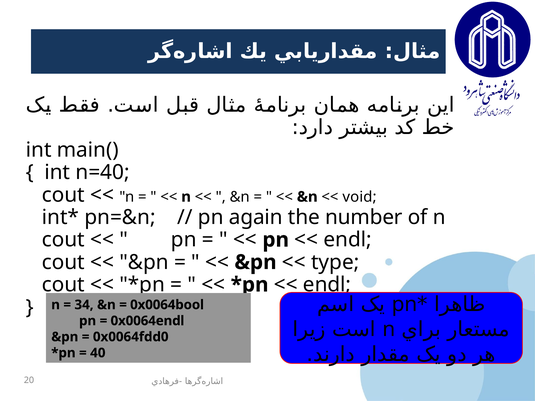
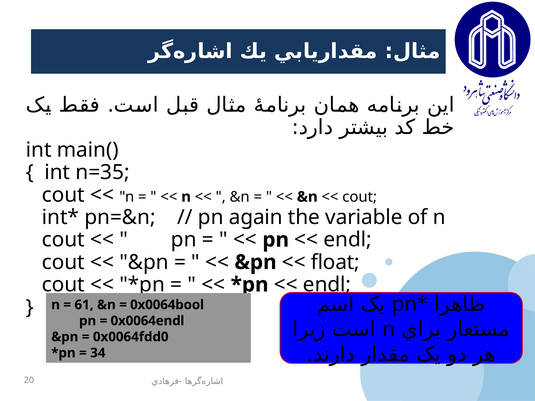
n=40: n=40 -> n=35
void at (360, 197): void -> cout
number: number -> variable
type: type -> float
34: 34 -> 61
40: 40 -> 34
